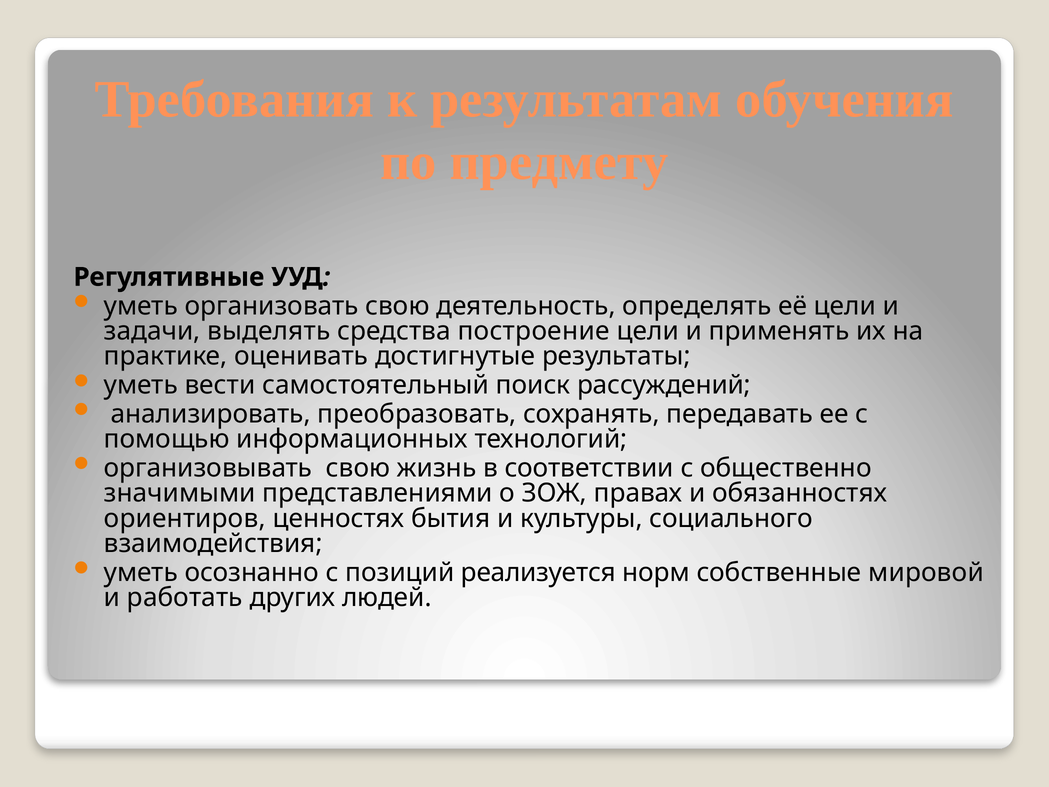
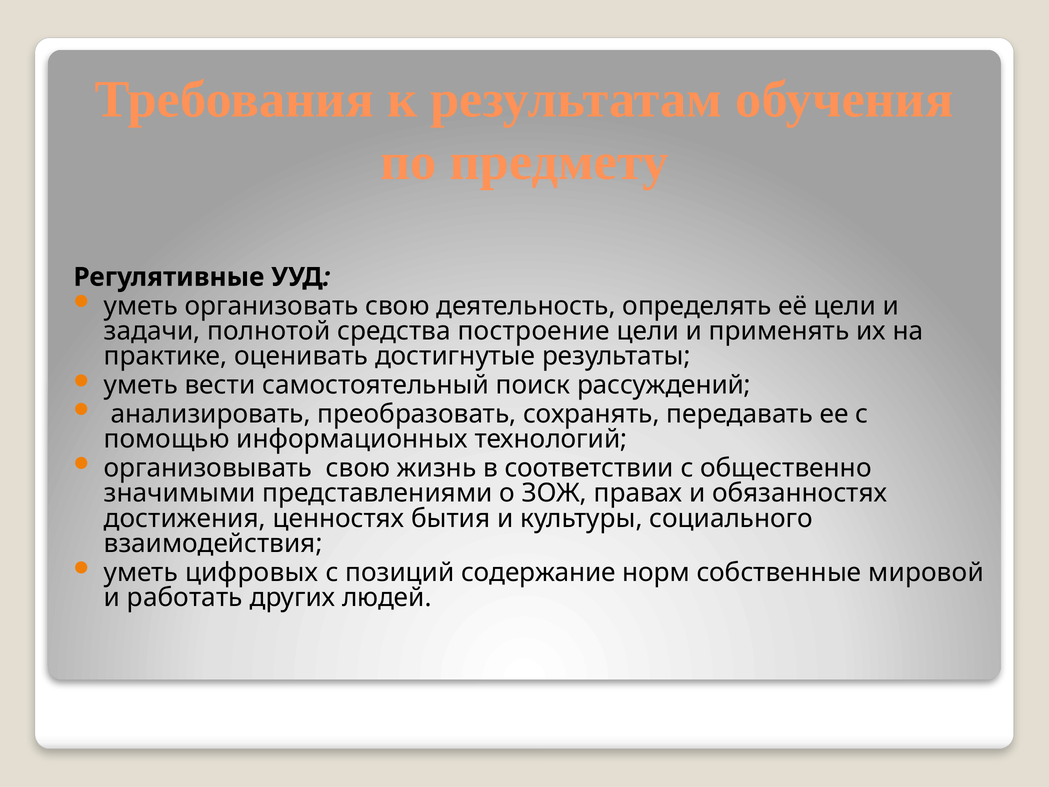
выделять: выделять -> полнотой
ориентиров: ориентиров -> достижения
осознанно: осознанно -> цифровых
реализуется: реализуется -> содержание
